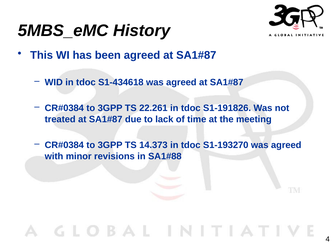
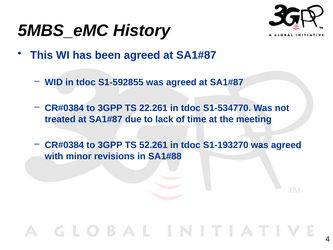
S1-434618: S1-434618 -> S1-592855
S1-191826: S1-191826 -> S1-534770
14.373: 14.373 -> 52.261
